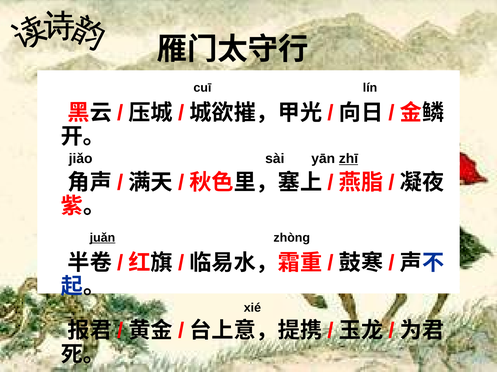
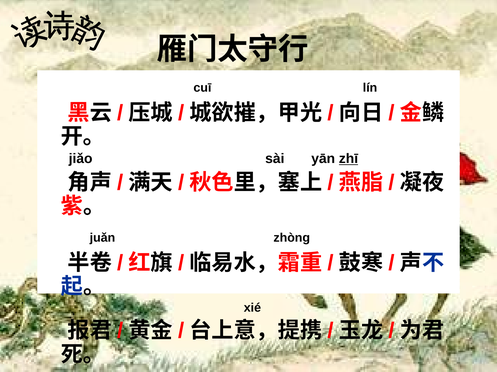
juǎn underline: present -> none
